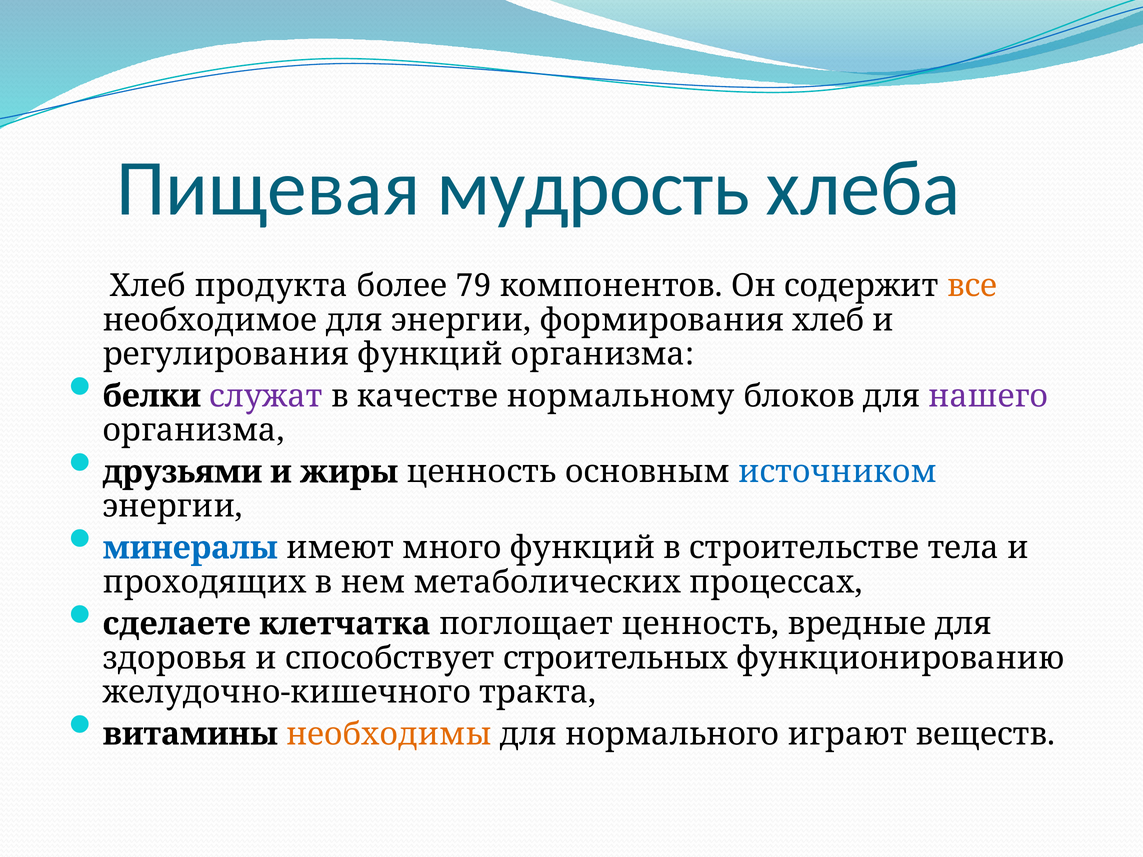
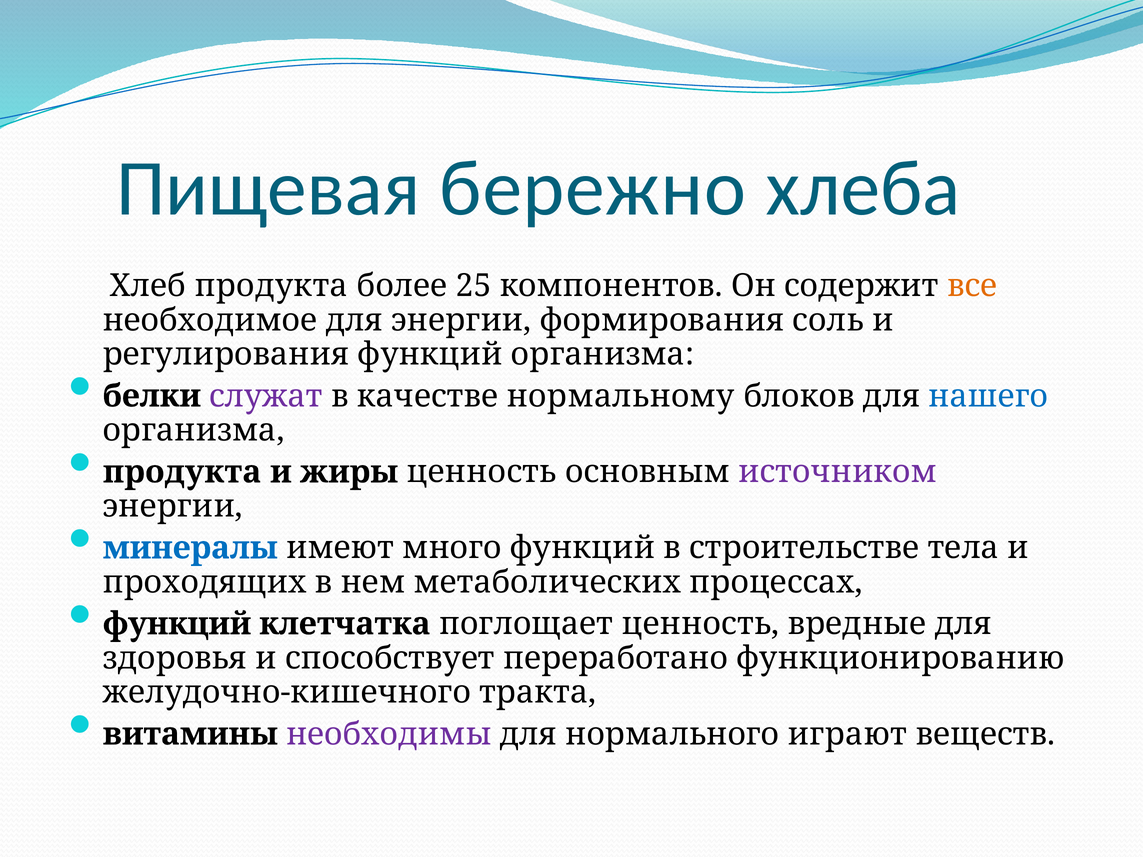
мудрость: мудрость -> бережно
79: 79 -> 25
формирования хлеб: хлеб -> соль
нашего colour: purple -> blue
друзьями at (182, 472): друзьями -> продукта
источником colour: blue -> purple
сделаете at (177, 624): сделаете -> функций
строительных: строительных -> переработано
необходимы colour: orange -> purple
